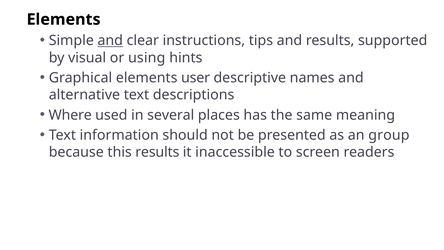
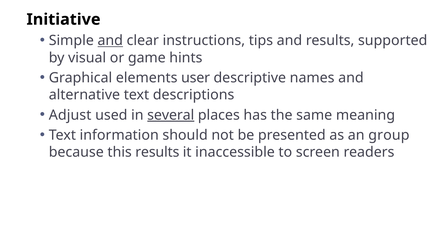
Elements at (64, 19): Elements -> Initiative
using: using -> game
Where: Where -> Adjust
several underline: none -> present
